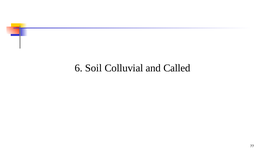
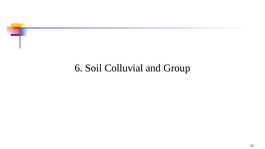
Called: Called -> Group
